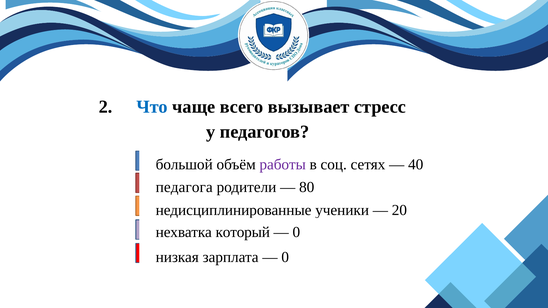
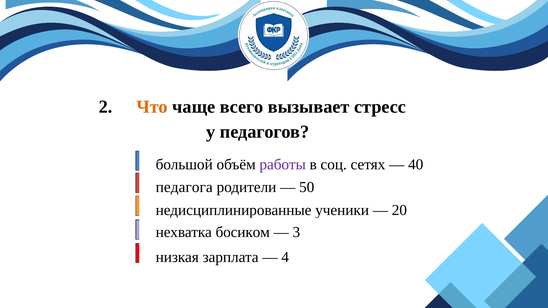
Что colour: blue -> orange
80: 80 -> 50
который: который -> босиком
0 at (296, 232): 0 -> 3
0 at (285, 257): 0 -> 4
